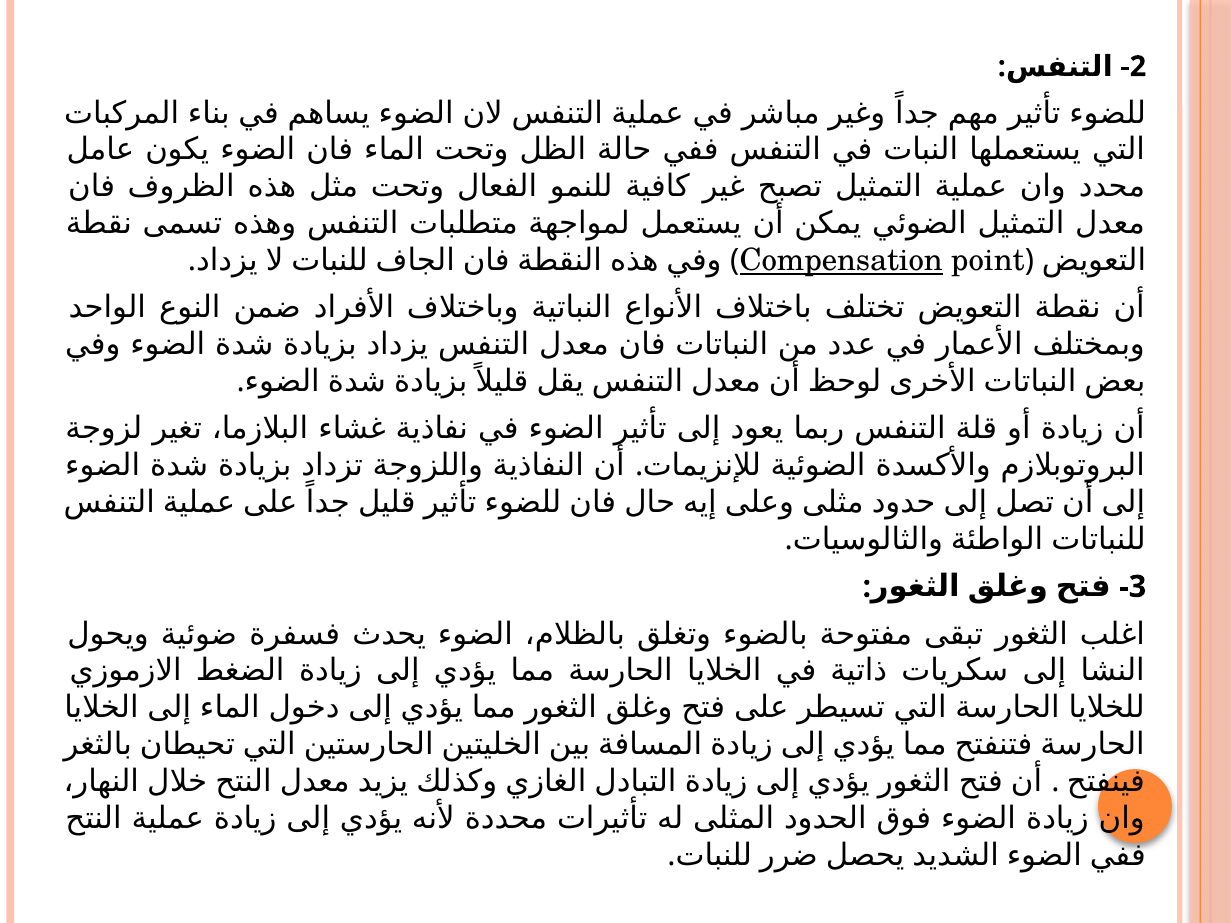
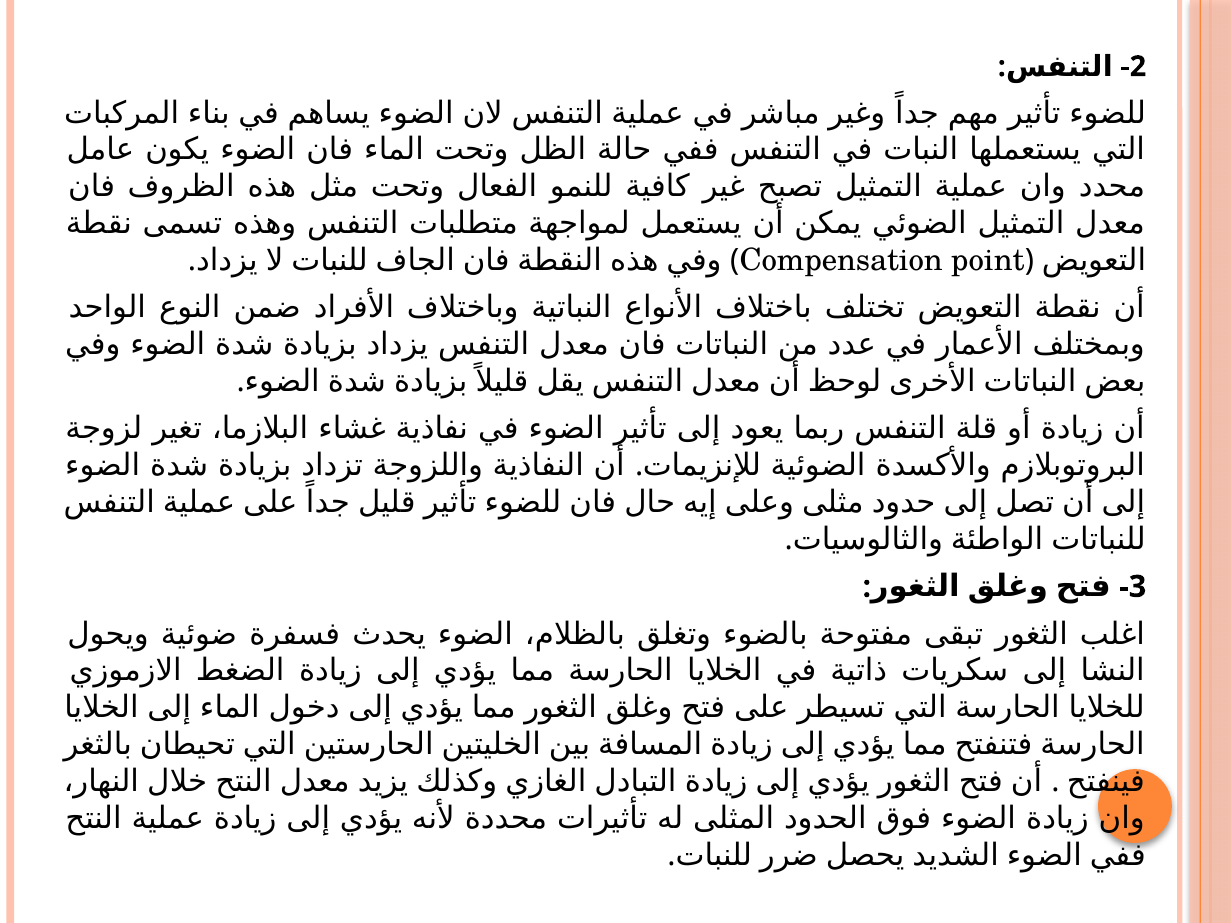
Compensation underline: present -> none
